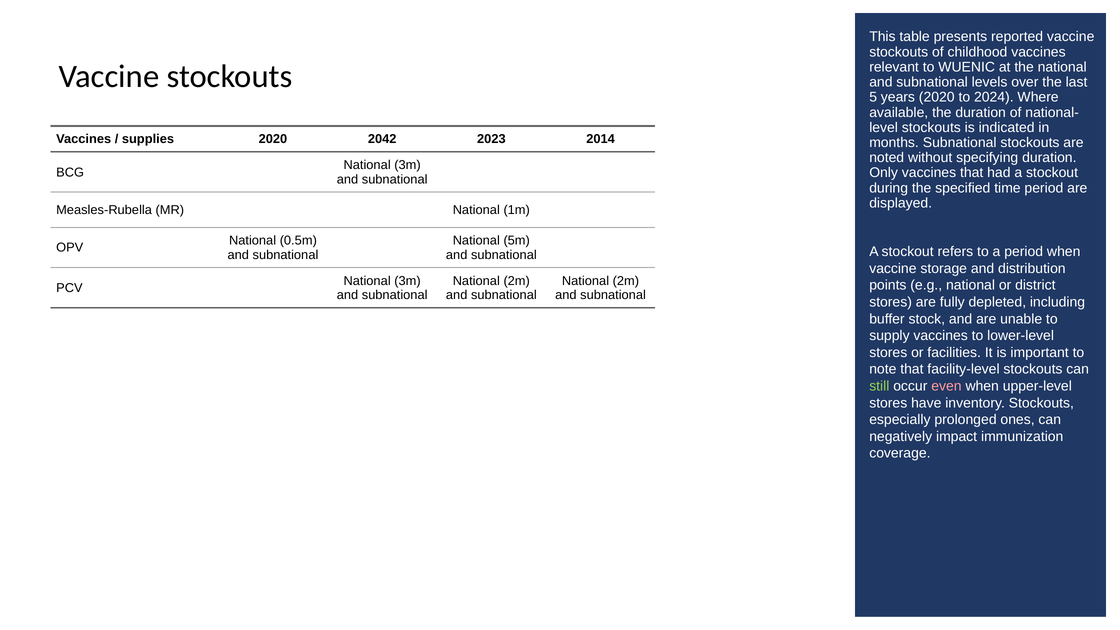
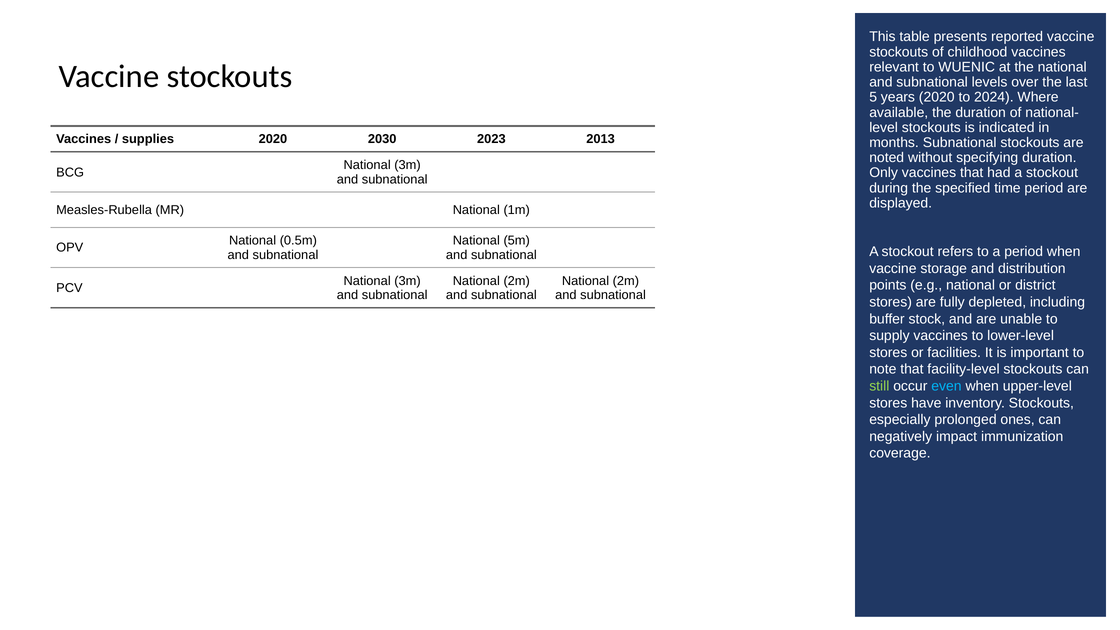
2042: 2042 -> 2030
2014: 2014 -> 2013
even colour: pink -> light blue
